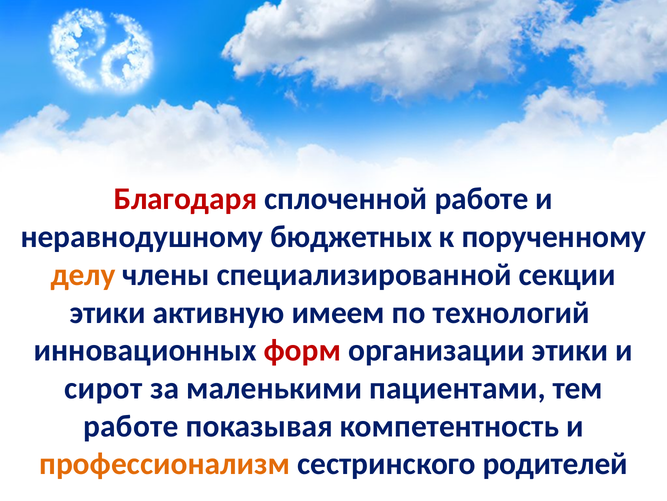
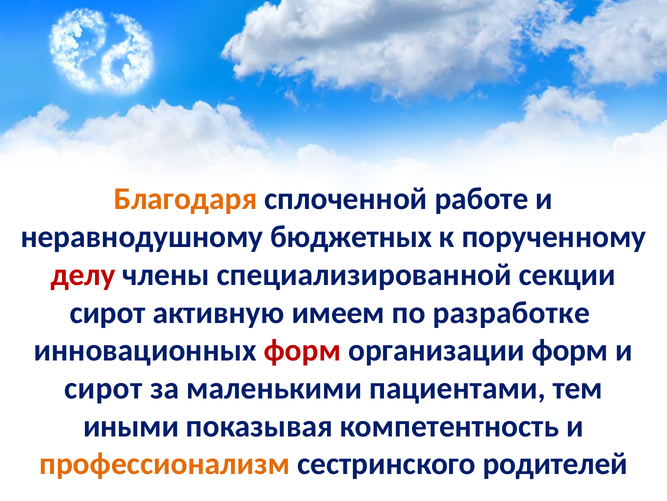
Благодаря colour: red -> orange
делу colour: orange -> red
этики at (108, 312): этики -> сирот
технологий: технологий -> разработке
организации этики: этики -> форм
работе at (131, 425): работе -> иными
